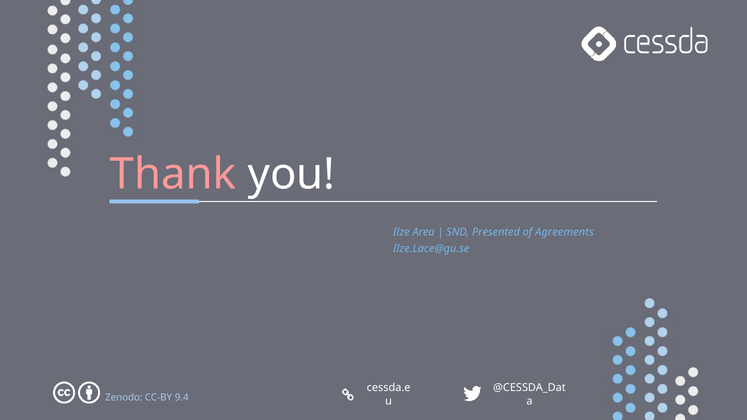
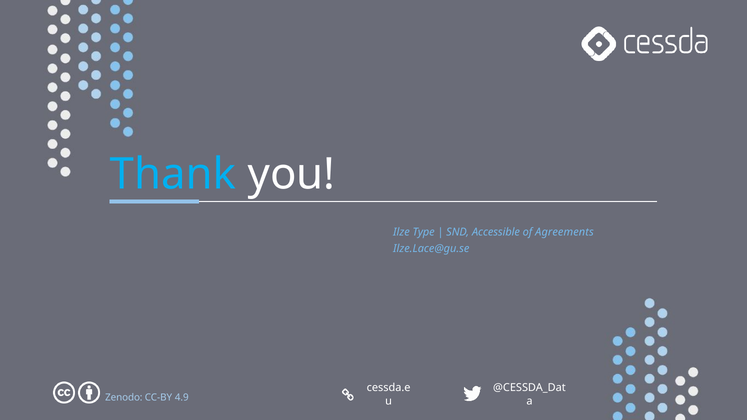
Thank colour: pink -> light blue
Area: Area -> Type
Presented: Presented -> Accessible
9.4: 9.4 -> 4.9
